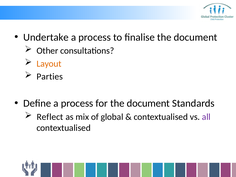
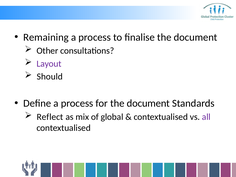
Undertake: Undertake -> Remaining
Layout colour: orange -> purple
Parties: Parties -> Should
